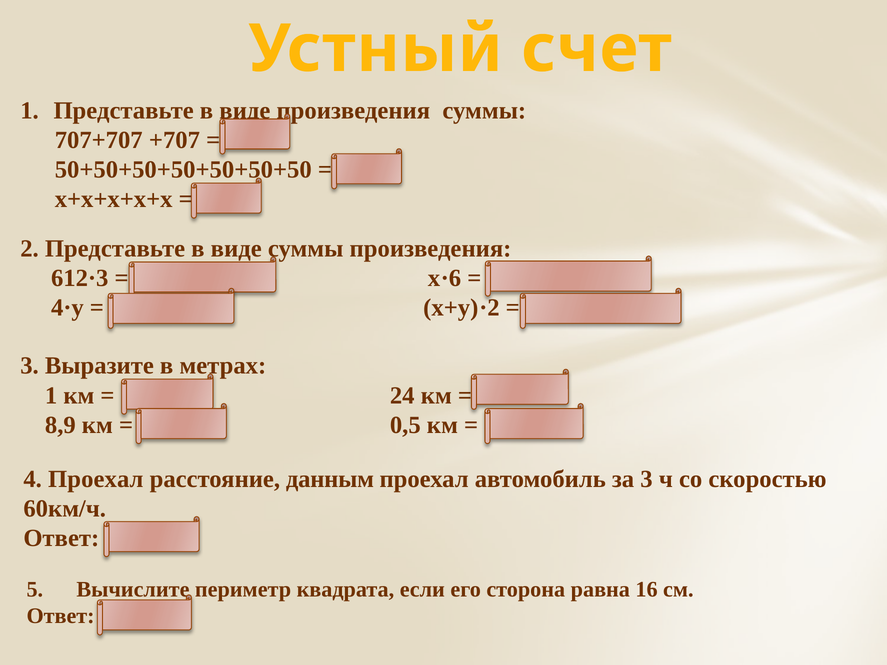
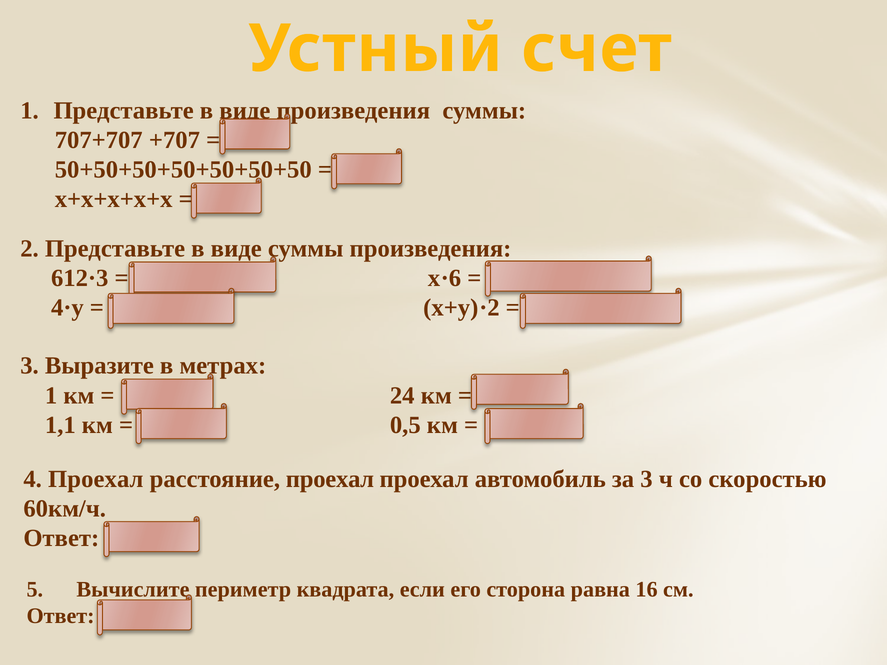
8,9: 8,9 -> 1,1
расстояние данным: данным -> проехал
